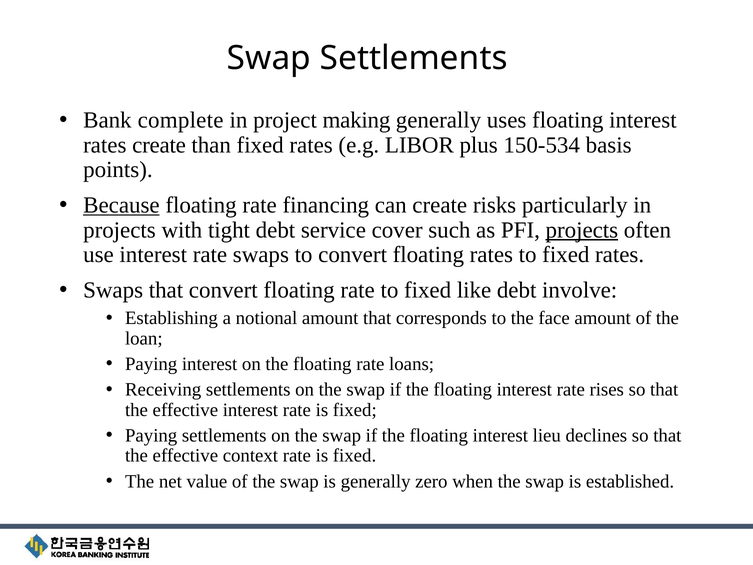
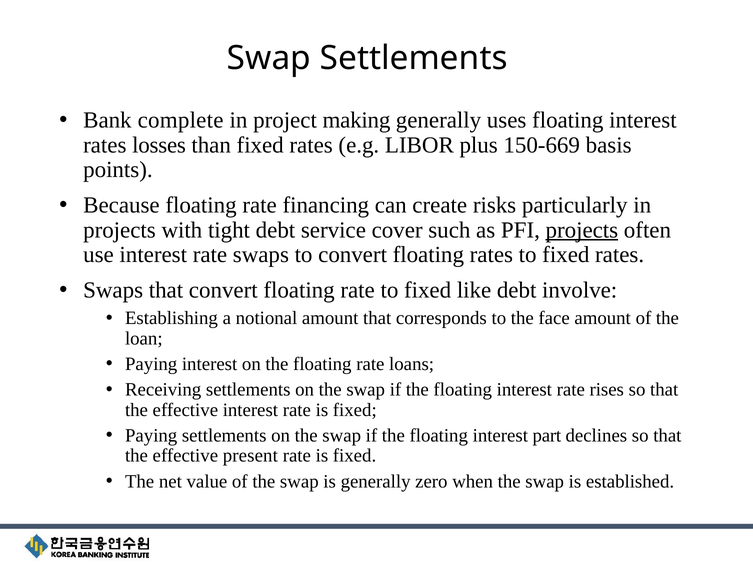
rates create: create -> losses
150-534: 150-534 -> 150-669
Because underline: present -> none
lieu: lieu -> part
context: context -> present
